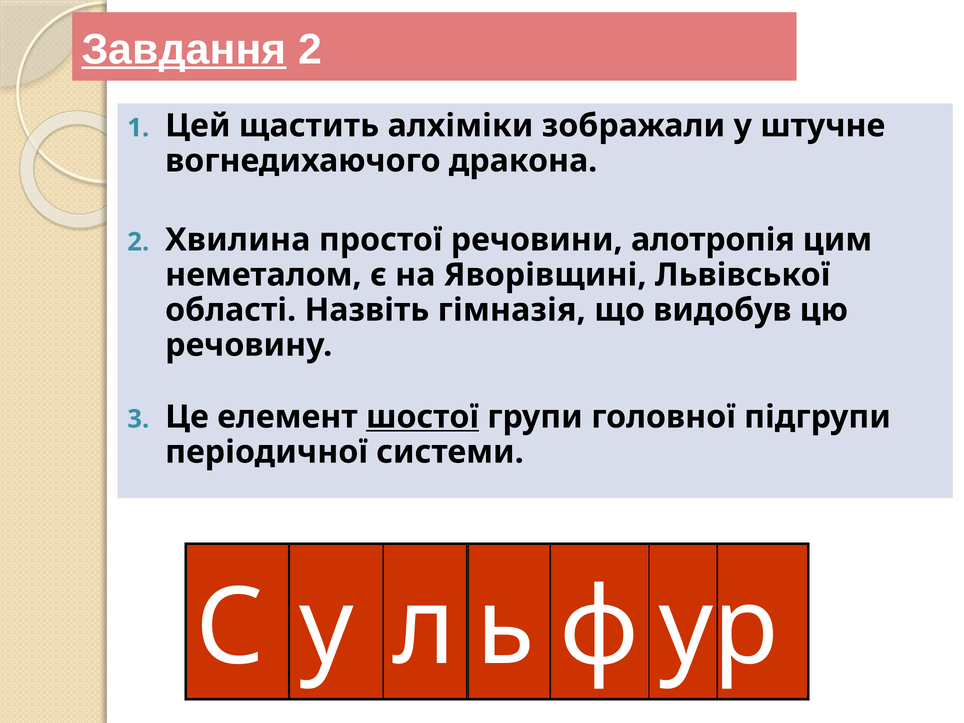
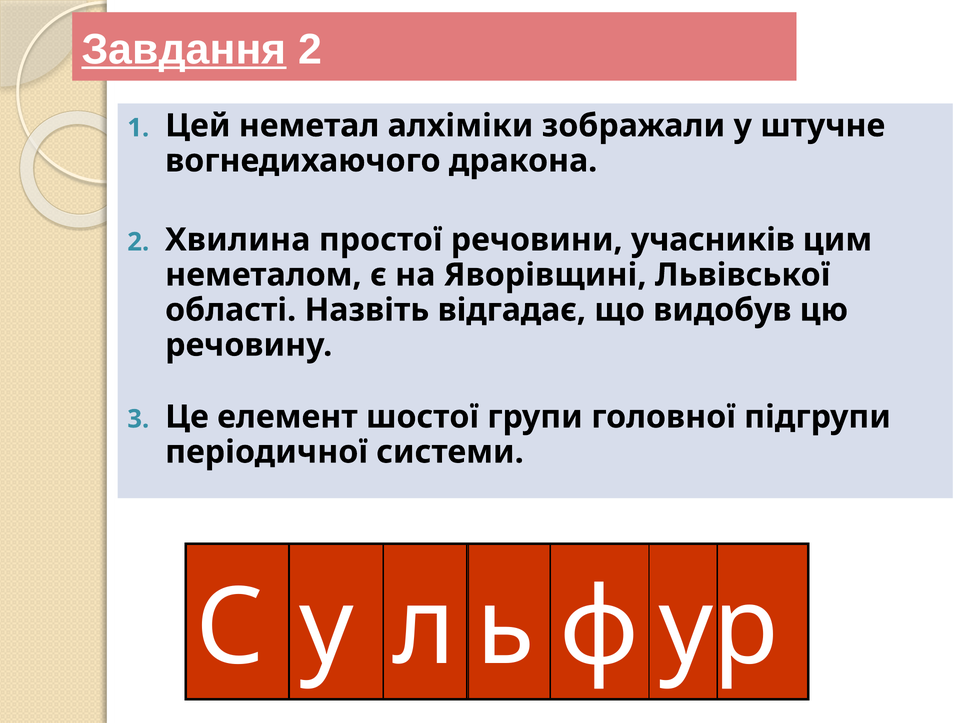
щастить: щастить -> неметал
алотропія: алотропія -> учасників
гімназія: гімназія -> відгадає
шостої underline: present -> none
